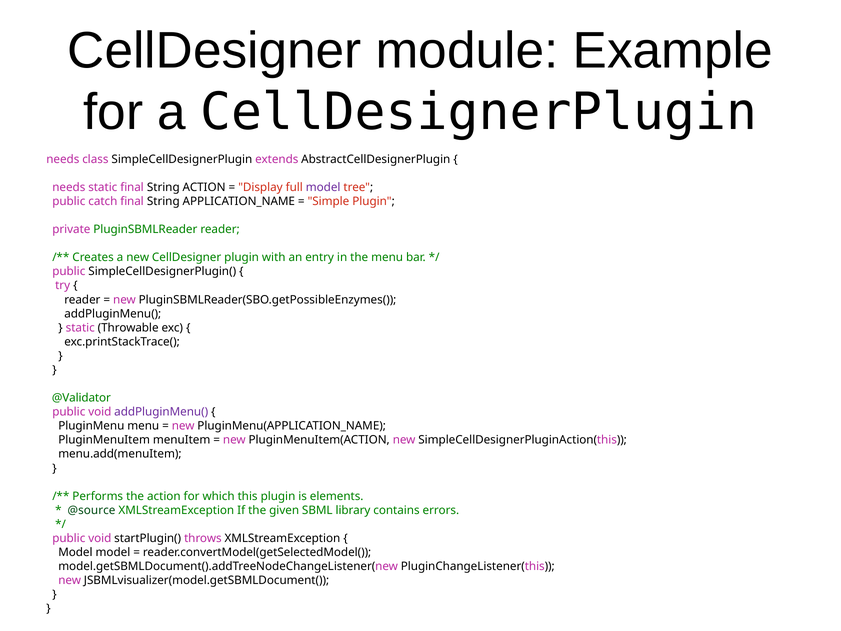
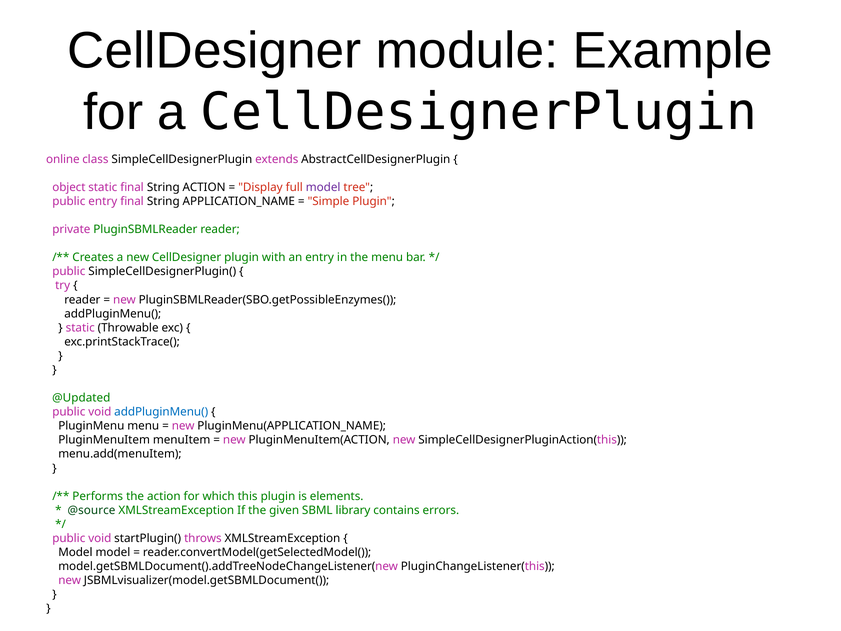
needs at (63, 159): needs -> online
needs at (69, 187): needs -> object
public catch: catch -> entry
@Validator: @Validator -> @Updated
addPluginMenu( at (161, 412) colour: purple -> blue
